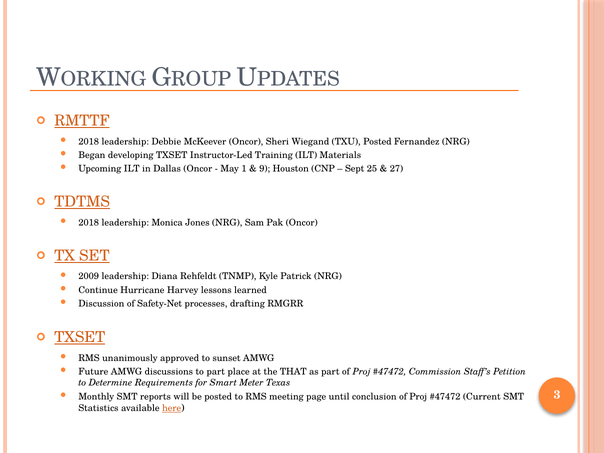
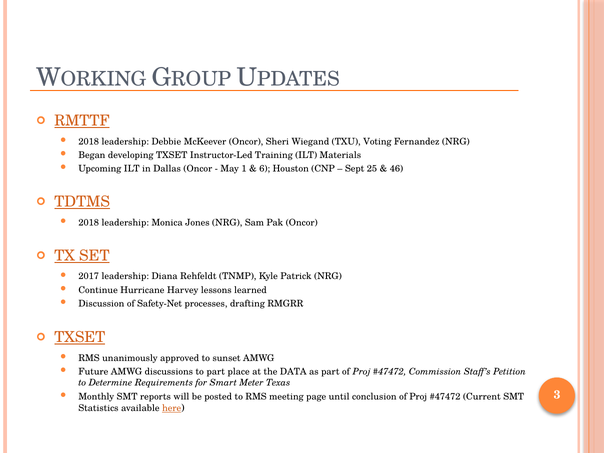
TXU Posted: Posted -> Voting
9: 9 -> 6
27: 27 -> 46
2009: 2009 -> 2017
THAT: THAT -> DATA
